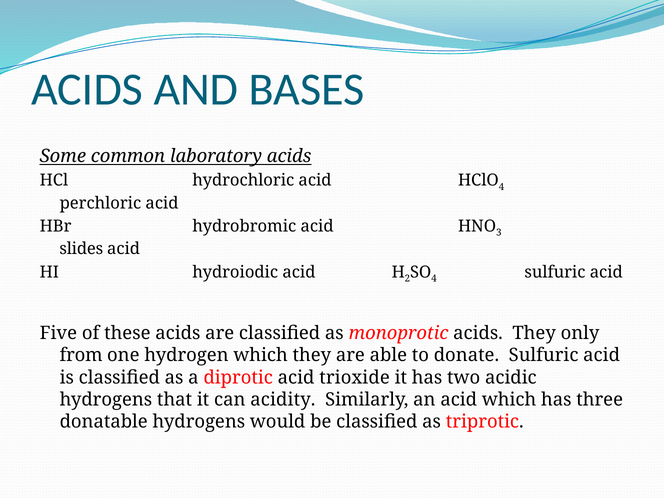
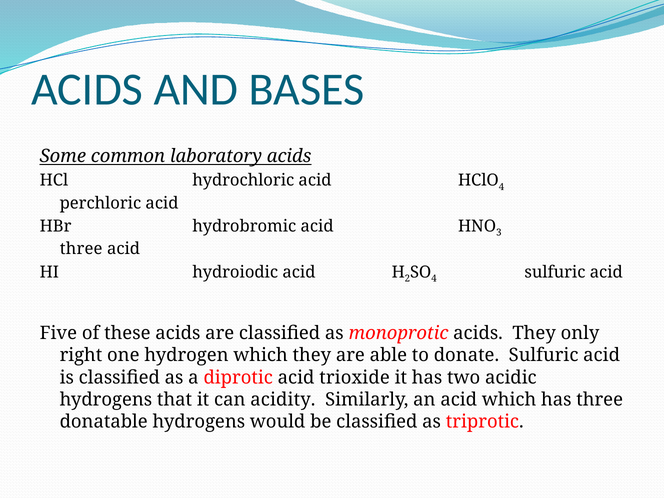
slides at (81, 249): slides -> three
from: from -> right
